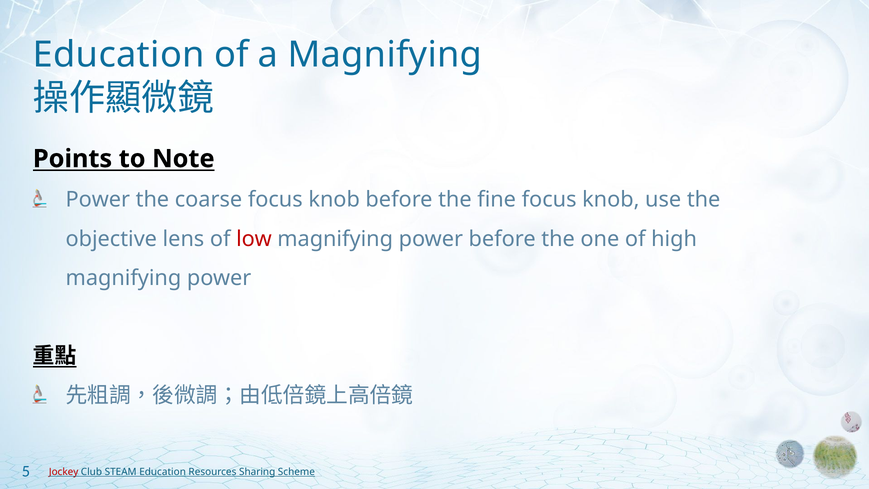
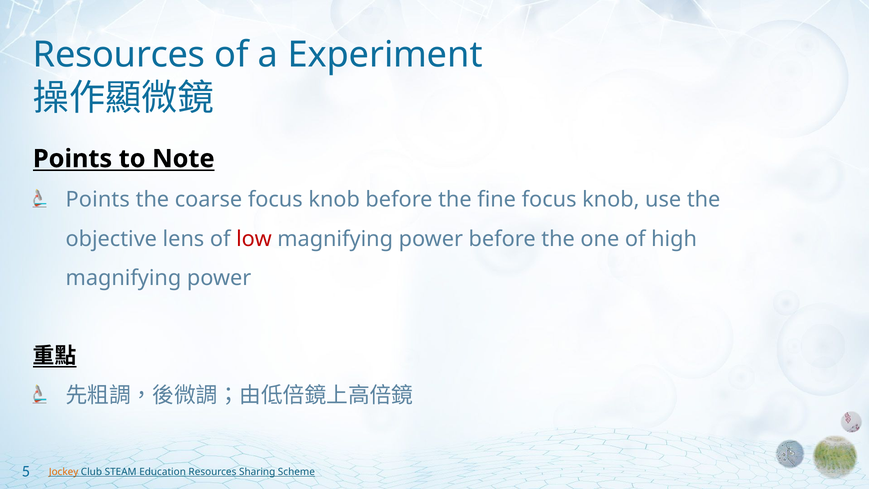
Education at (119, 55): Education -> Resources
a Magnifying: Magnifying -> Experiment
Power at (98, 200): Power -> Points
Jockey colour: red -> orange
